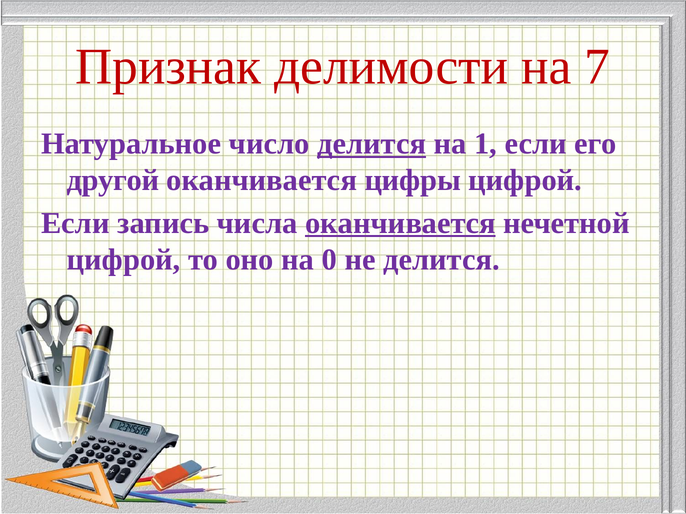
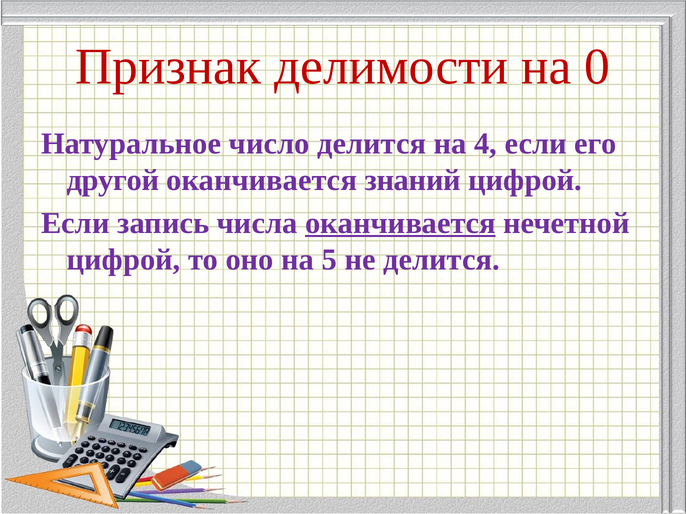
7: 7 -> 0
делится at (372, 144) underline: present -> none
1: 1 -> 4
цифры: цифры -> знаний
0: 0 -> 5
